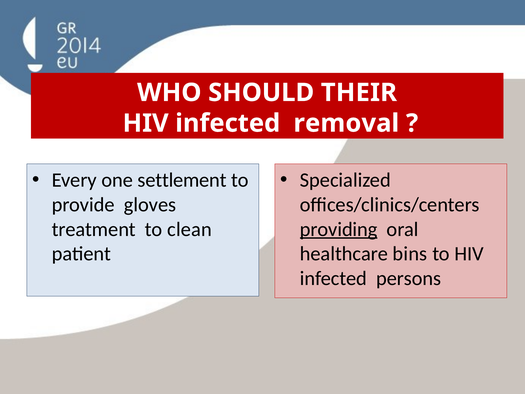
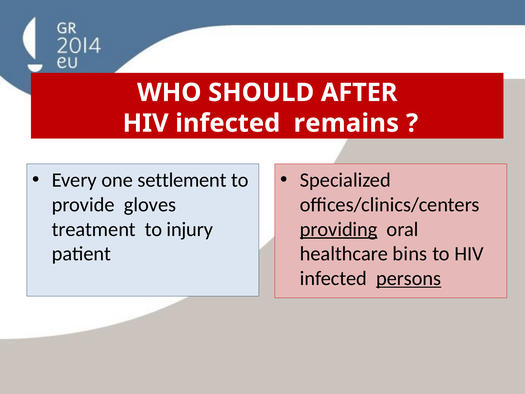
THEIR: THEIR -> AFTER
removal: removal -> remains
clean: clean -> injury
persons underline: none -> present
